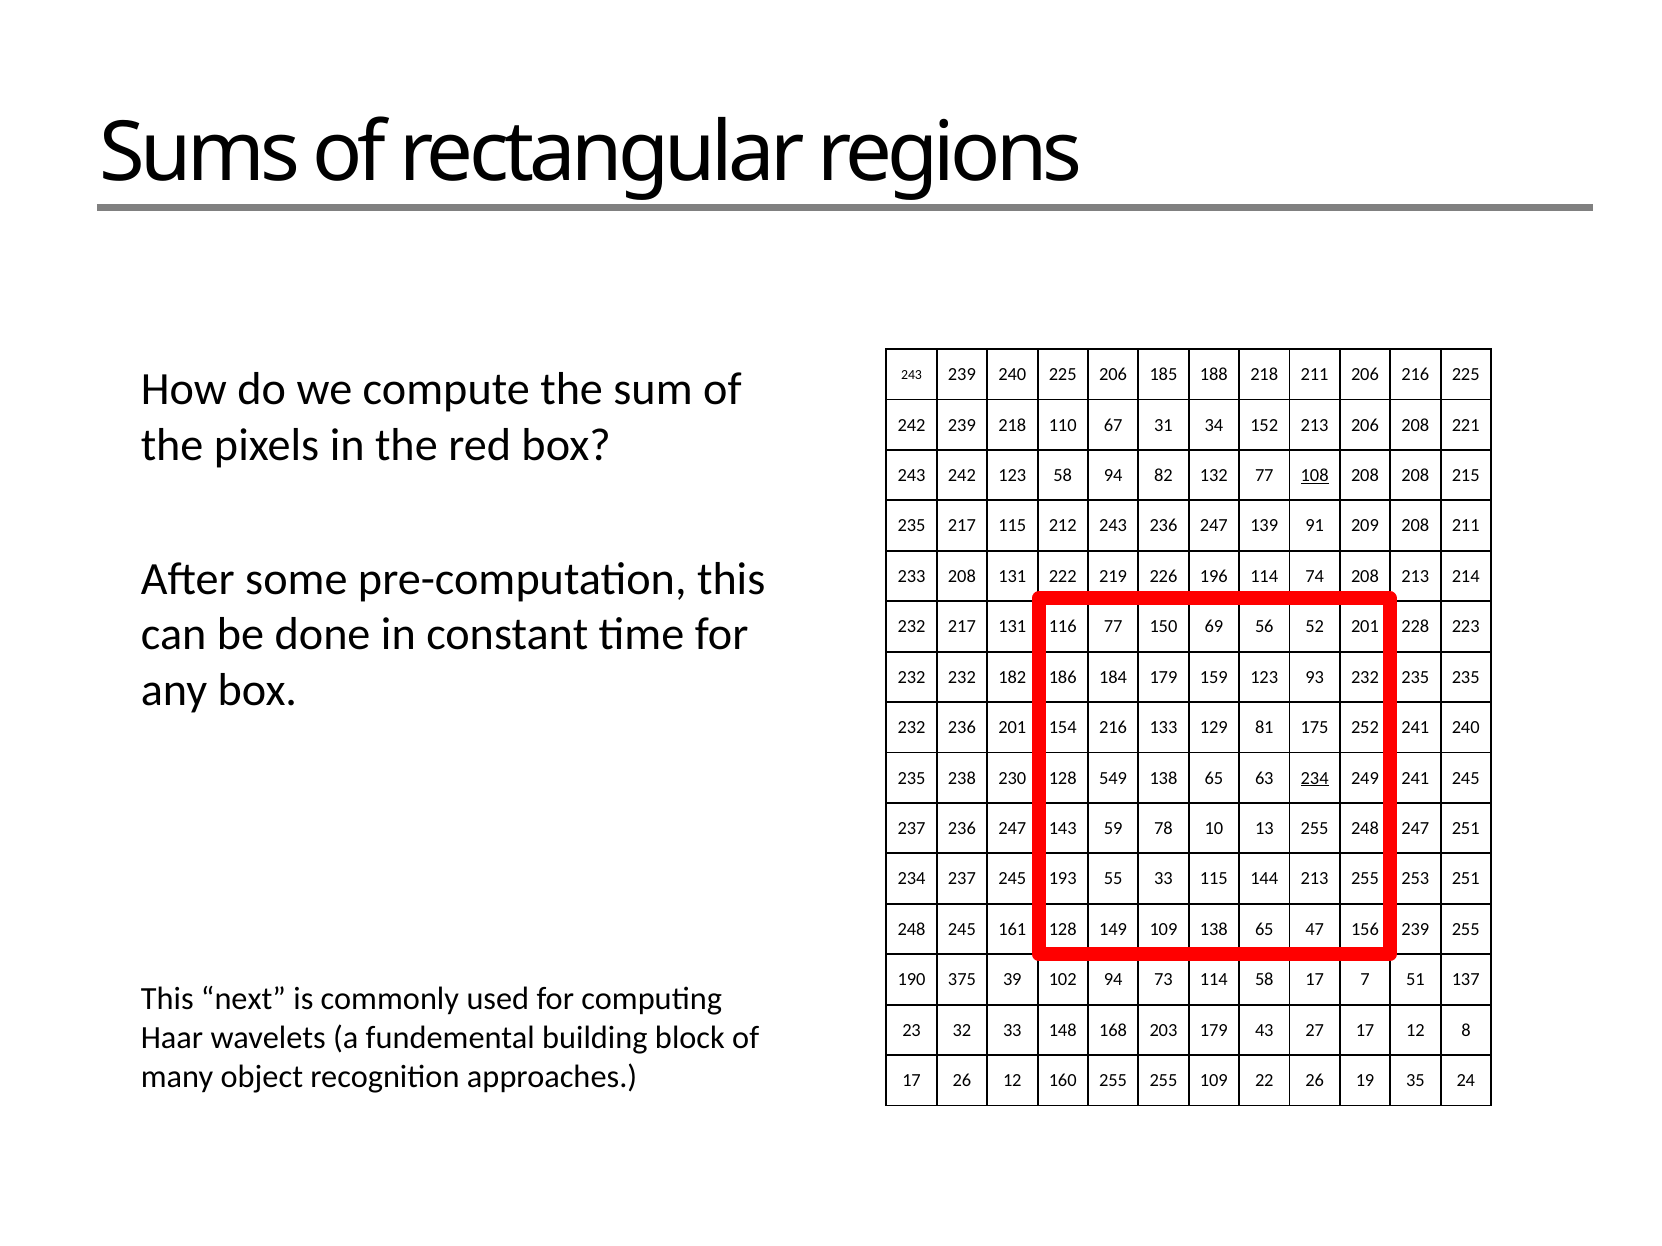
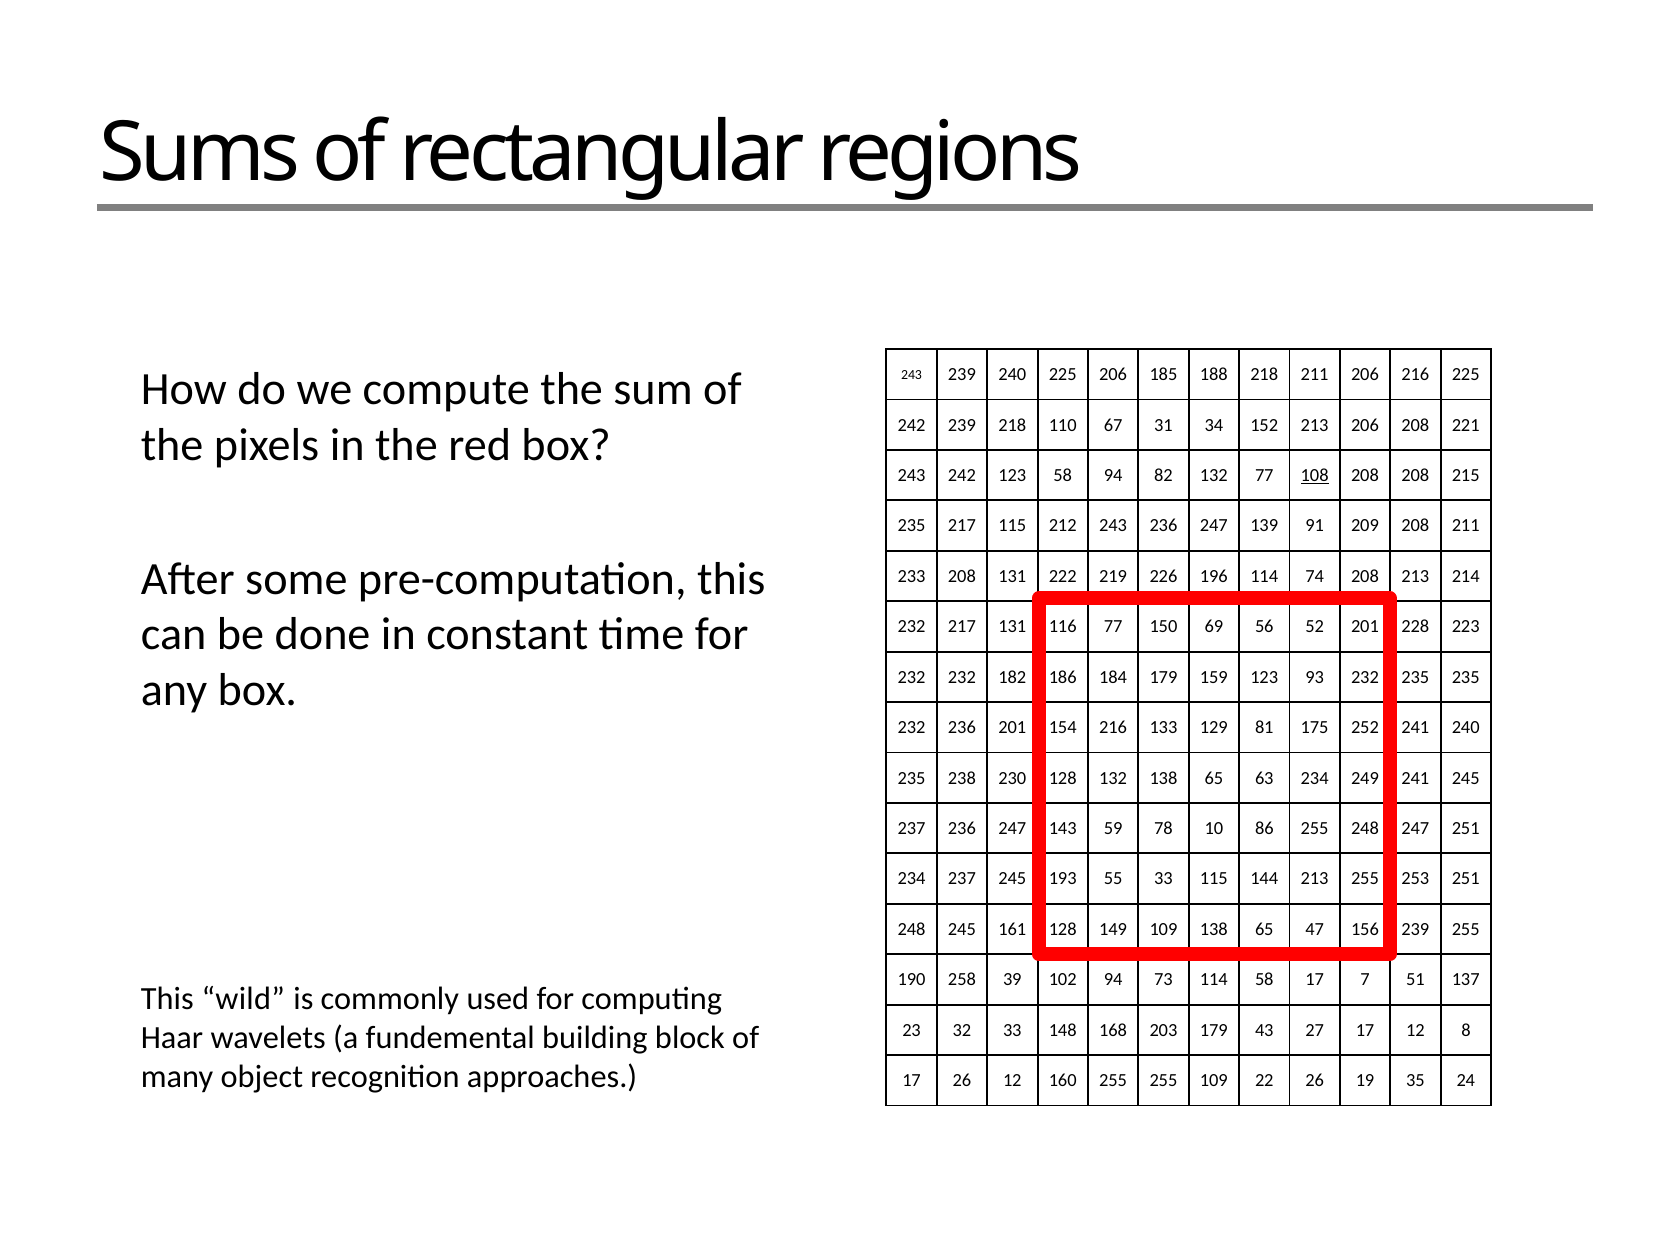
128 549: 549 -> 132
234 at (1315, 778) underline: present -> none
13: 13 -> 86
375: 375 -> 258
next: next -> wild
